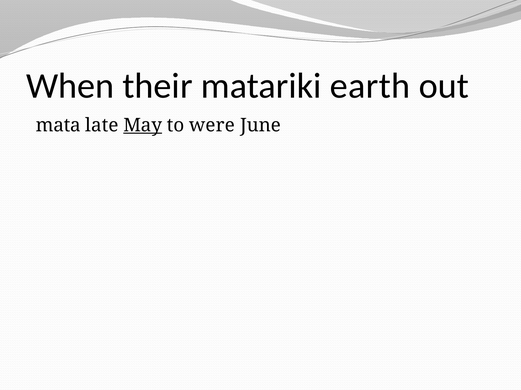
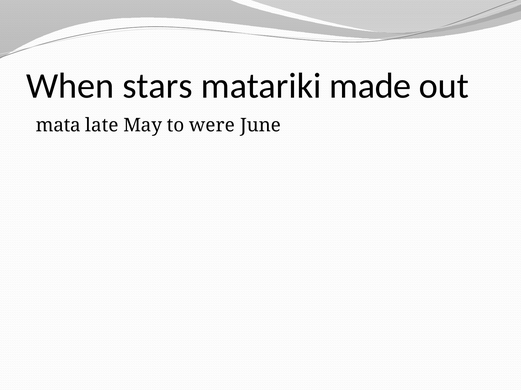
their: their -> stars
earth: earth -> made
May underline: present -> none
